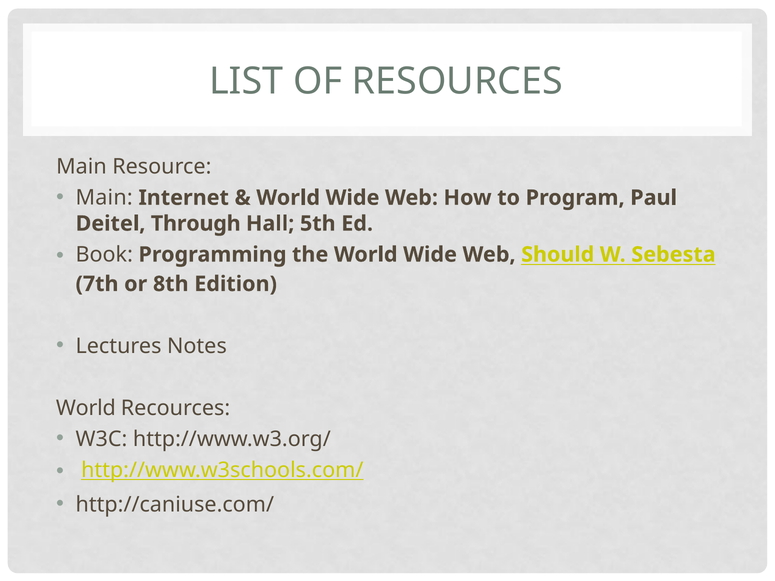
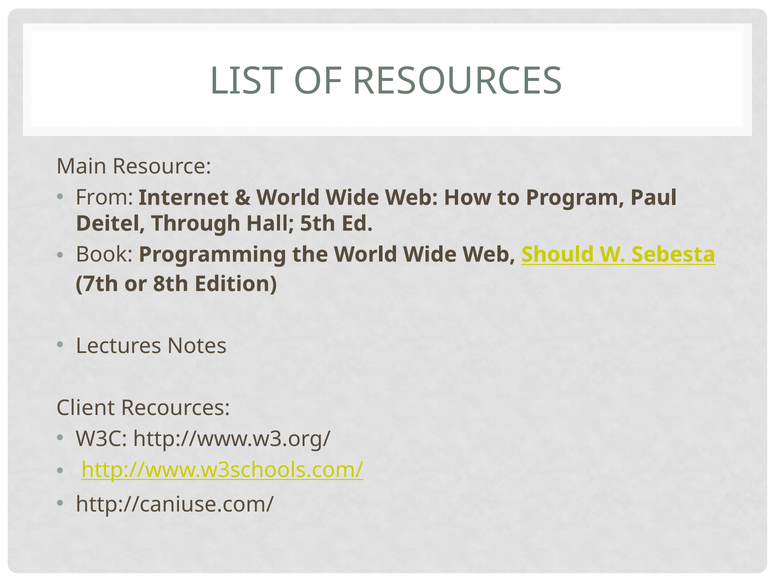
Main at (104, 198): Main -> From
World at (86, 408): World -> Client
